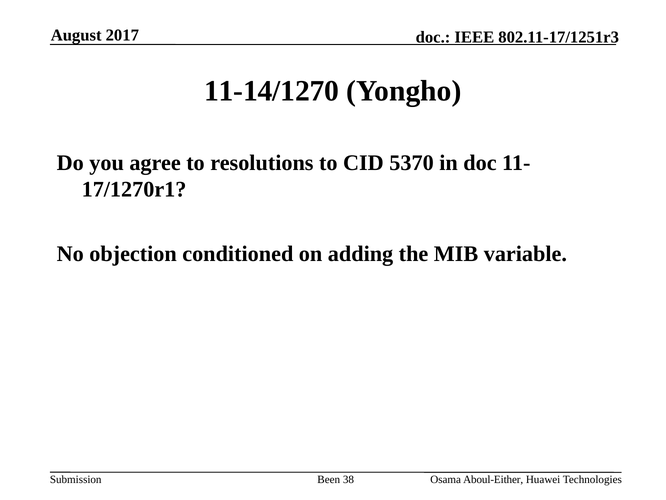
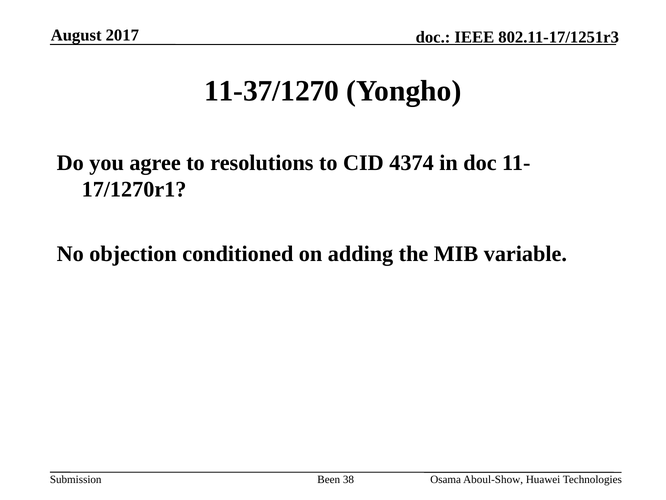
11-14/1270: 11-14/1270 -> 11-37/1270
5370: 5370 -> 4374
Aboul-Either: Aboul-Either -> Aboul-Show
